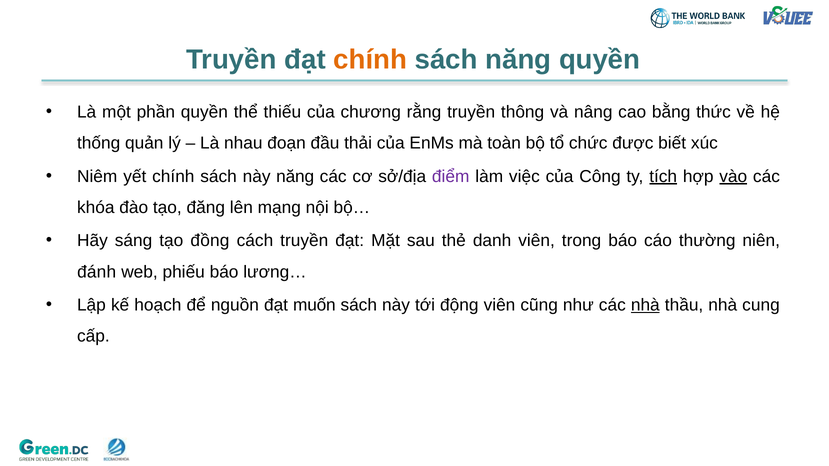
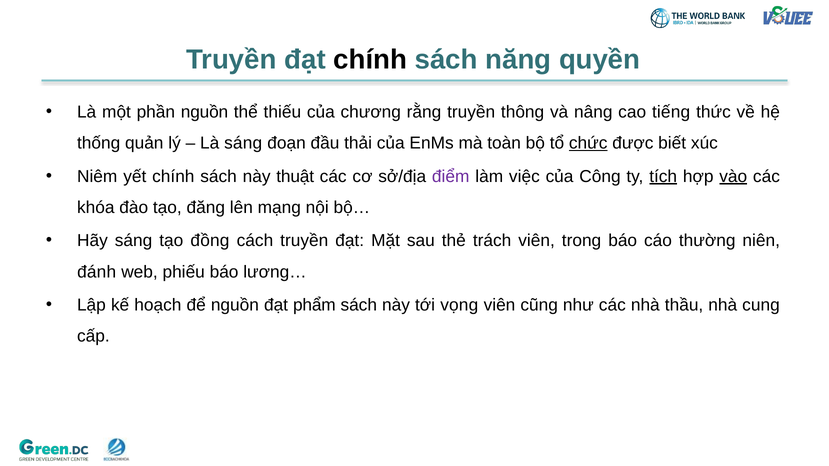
chính at (370, 60) colour: orange -> black
phần quyền: quyền -> nguồn
bằng: bằng -> tiếng
Là nhau: nhau -> sáng
chức underline: none -> present
này năng: năng -> thuật
danh: danh -> trách
muốn: muốn -> phẩm
động: động -> vọng
nhà at (645, 305) underline: present -> none
